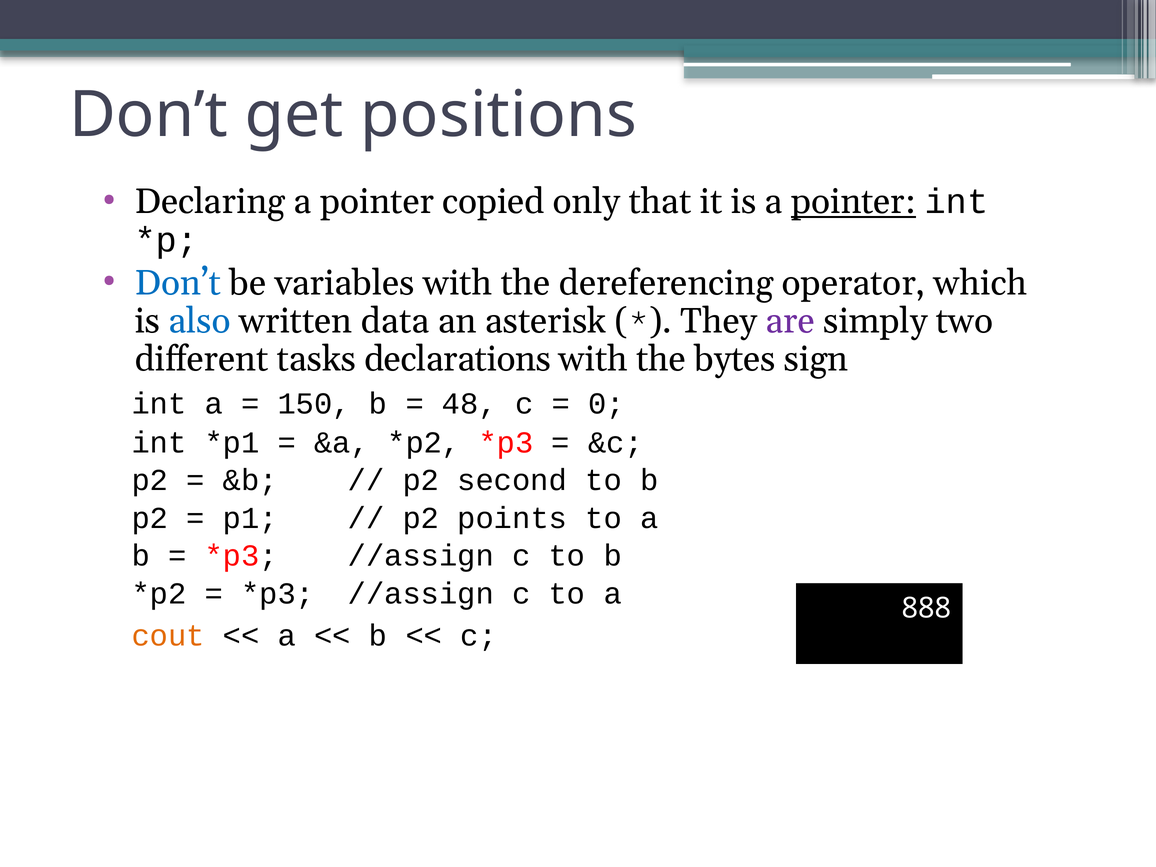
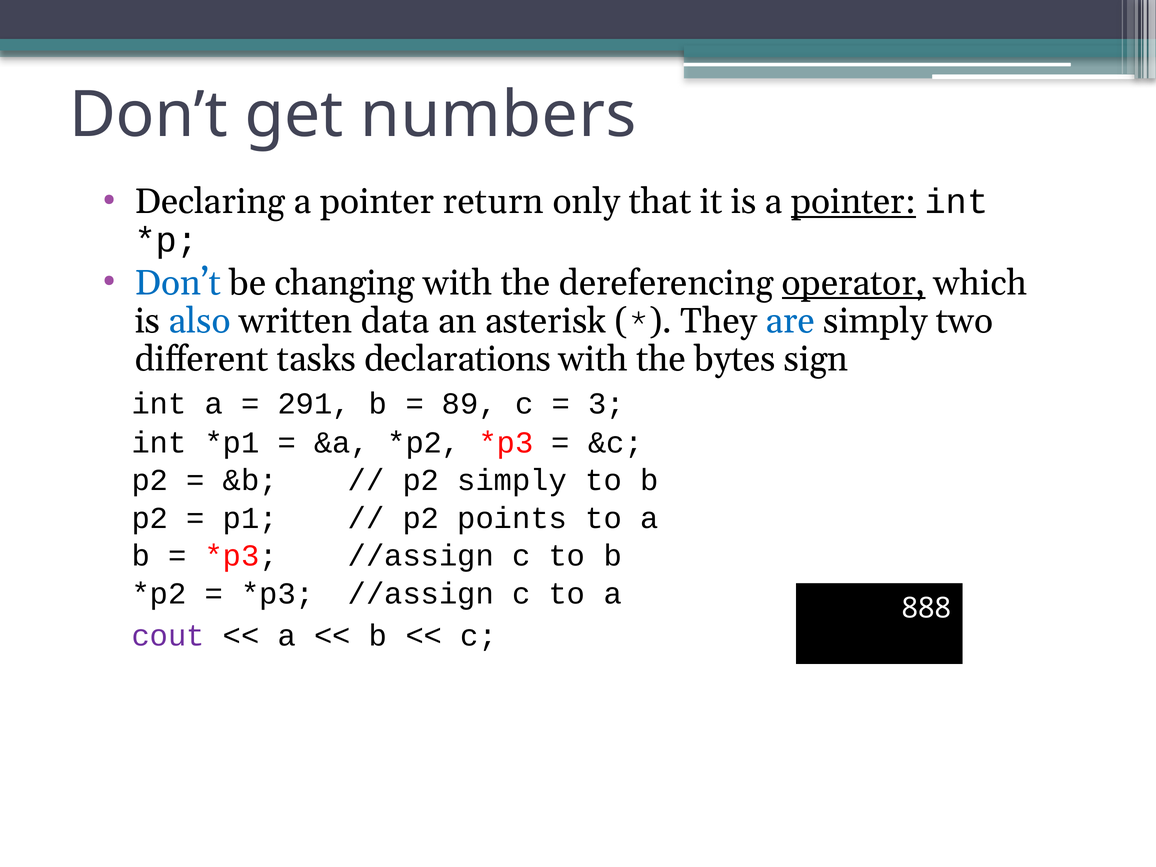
positions: positions -> numbers
copied: copied -> return
variables: variables -> changing
operator underline: none -> present
are colour: purple -> blue
150: 150 -> 291
48: 48 -> 89
0: 0 -> 3
p2 second: second -> simply
cout colour: orange -> purple
